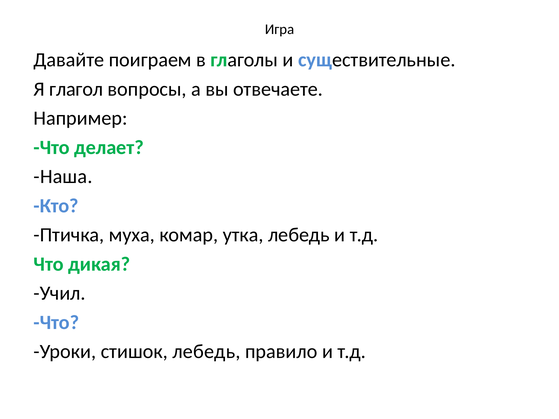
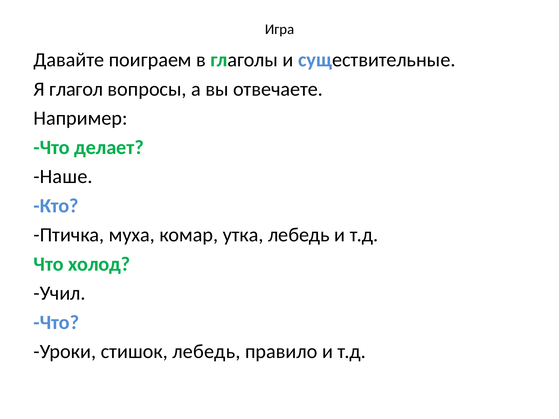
Наша: Наша -> Наше
дикая: дикая -> холод
